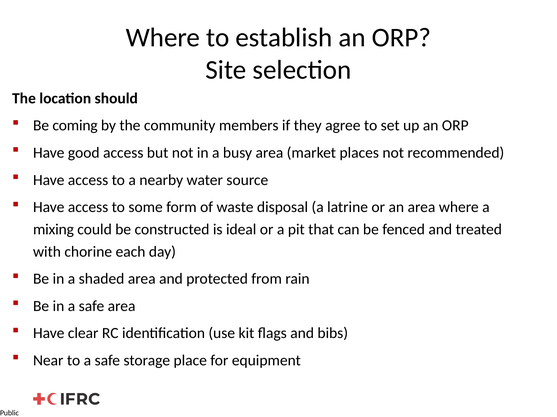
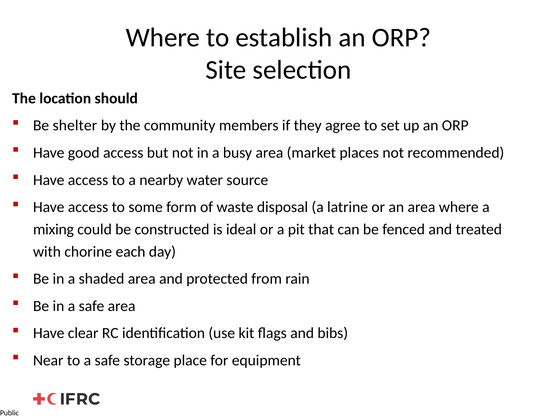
coming: coming -> shelter
